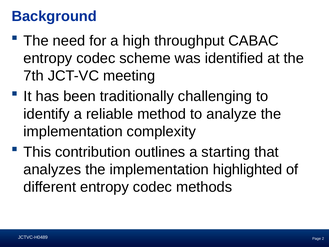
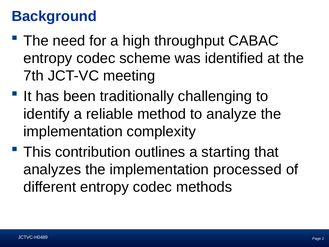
highlighted: highlighted -> processed
